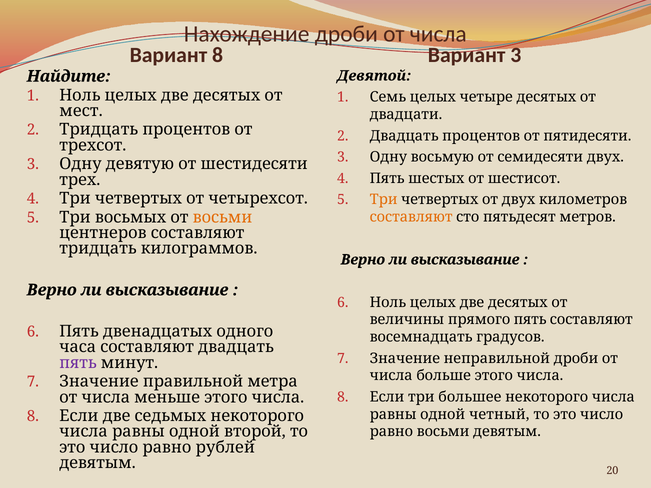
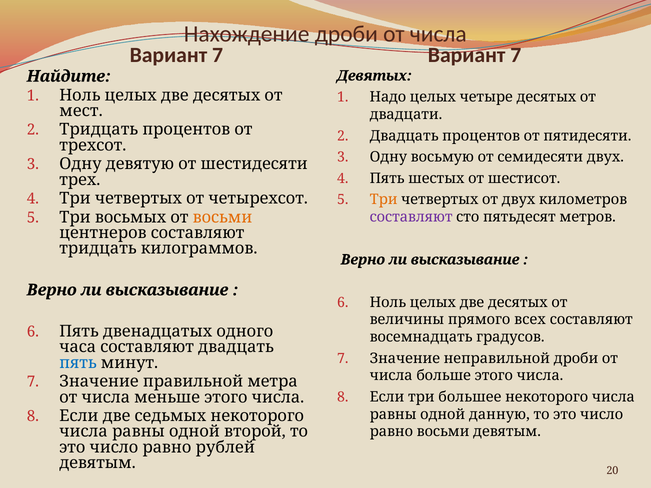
8 at (218, 55): 8 -> 7
3 at (516, 55): 3 -> 7
Девятой: Девятой -> Девятых
Семь: Семь -> Надо
составляют at (411, 217) colour: orange -> purple
прямого пять: пять -> всех
пять at (78, 363) colour: purple -> blue
четный: четный -> данную
